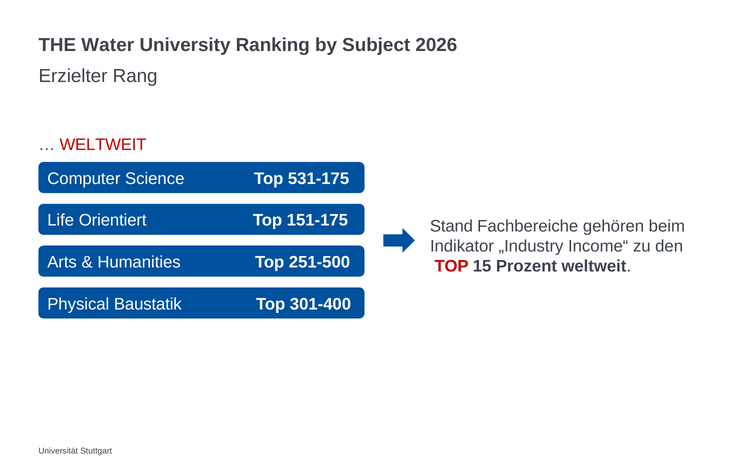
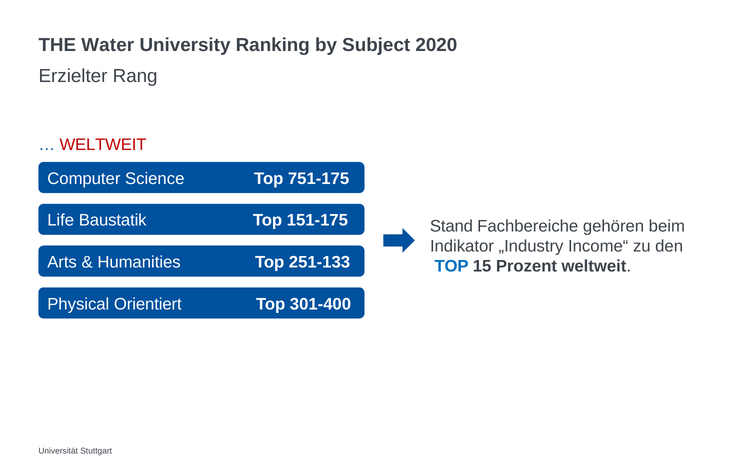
2026: 2026 -> 2020
531-175: 531-175 -> 751-175
Orientiert: Orientiert -> Baustatik
251-500: 251-500 -> 251-133
TOP at (452, 267) colour: red -> blue
Baustatik: Baustatik -> Orientiert
